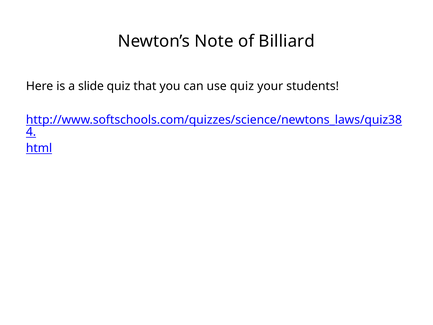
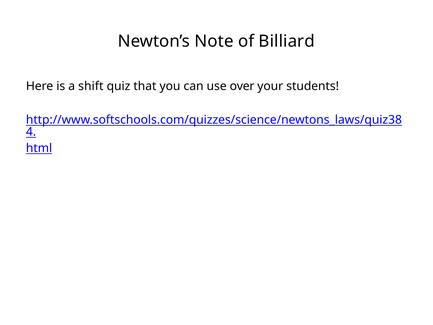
slide: slide -> shift
use quiz: quiz -> over
